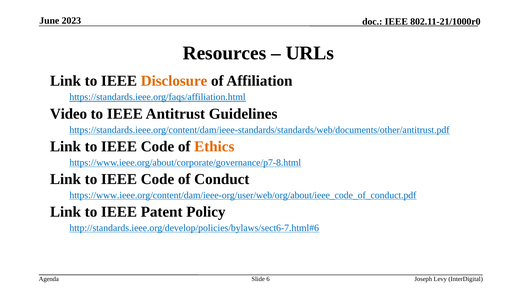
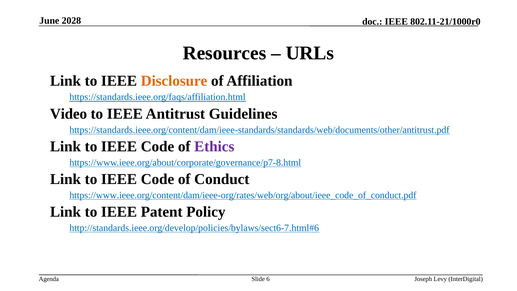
2023: 2023 -> 2028
Ethics colour: orange -> purple
https://www.ieee.org/content/dam/ieee-org/user/web/org/about/ieee_code_of_conduct.pdf: https://www.ieee.org/content/dam/ieee-org/user/web/org/about/ieee_code_of_conduct.pdf -> https://www.ieee.org/content/dam/ieee-org/rates/web/org/about/ieee_code_of_conduct.pdf
